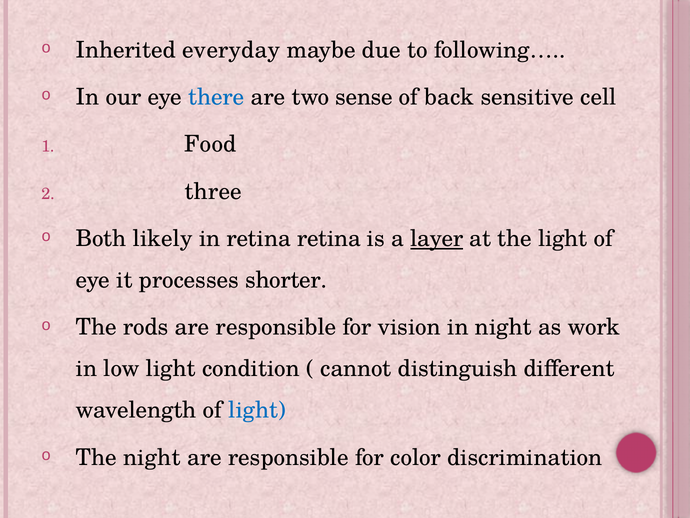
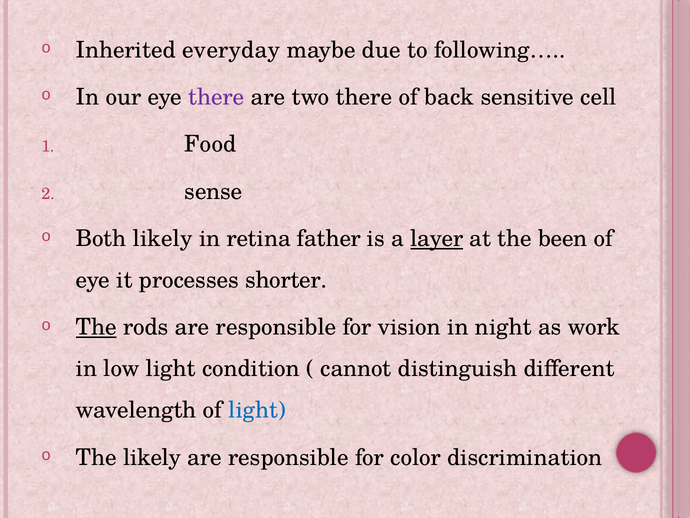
there at (216, 97) colour: blue -> purple
two sense: sense -> there
three: three -> sense
retina retina: retina -> father
the light: light -> been
The at (96, 327) underline: none -> present
The night: night -> likely
